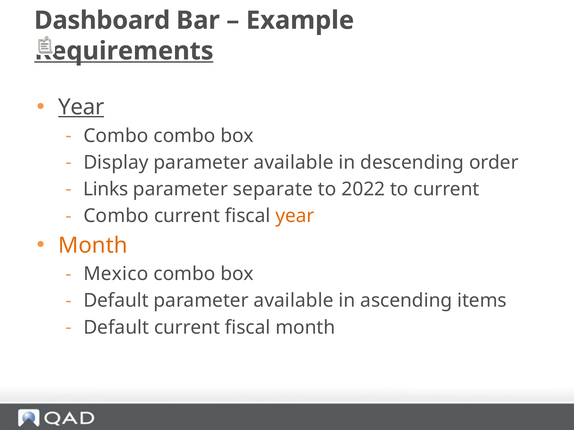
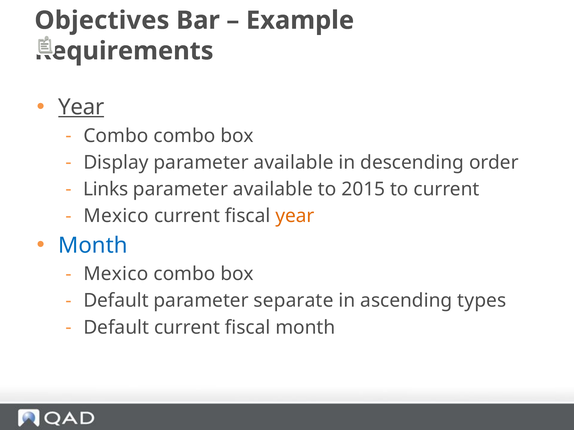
Dashboard: Dashboard -> Objectives
Requirements underline: present -> none
separate at (273, 189): separate -> available
2022: 2022 -> 2015
Combo at (116, 216): Combo -> Mexico
Month at (93, 246) colour: orange -> blue
available at (294, 301): available -> separate
items: items -> types
